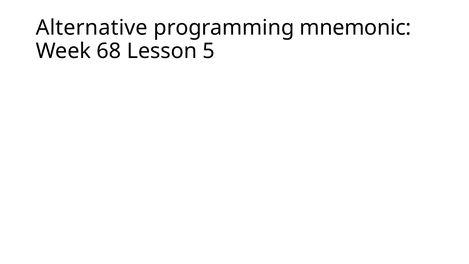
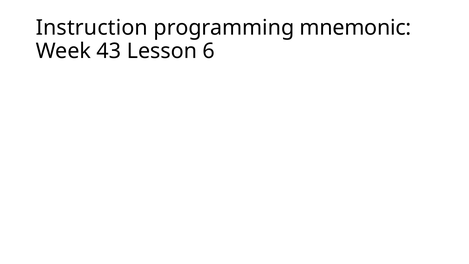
Alternative: Alternative -> Instruction
68: 68 -> 43
5: 5 -> 6
